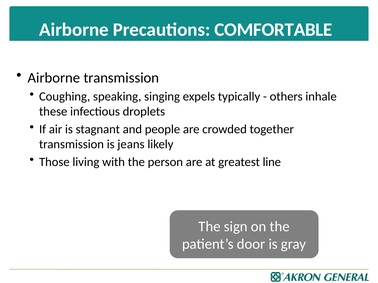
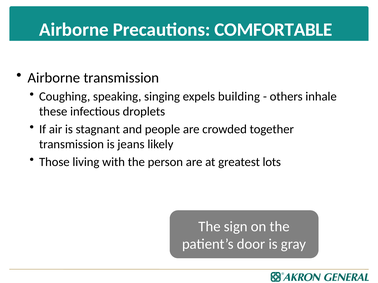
typically: typically -> building
line: line -> lots
